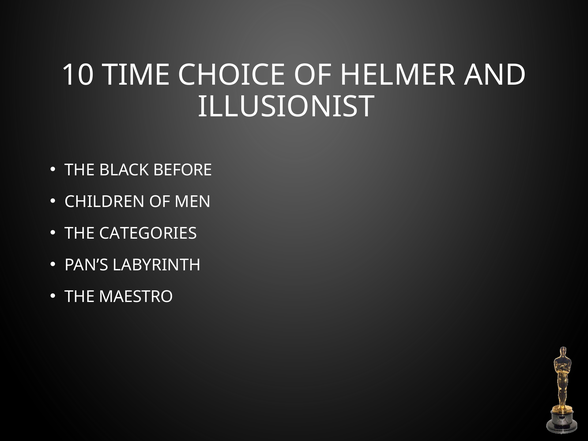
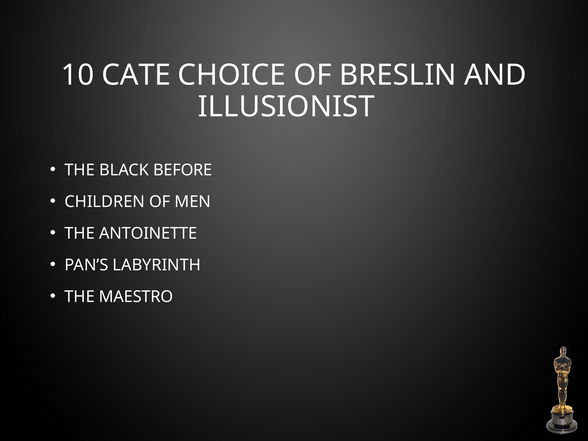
TIME: TIME -> CATE
HELMER: HELMER -> BRESLIN
CATEGORIES: CATEGORIES -> ANTOINETTE
